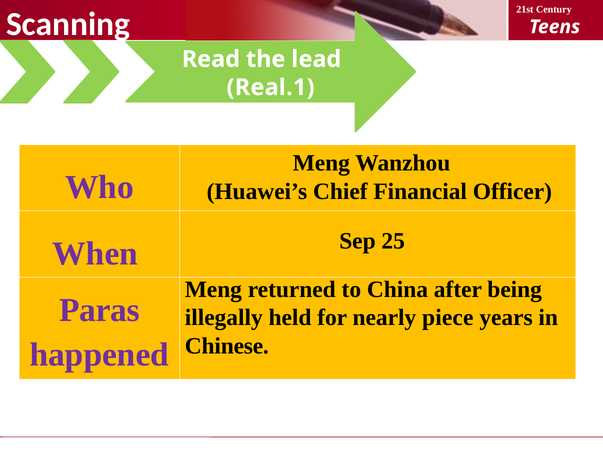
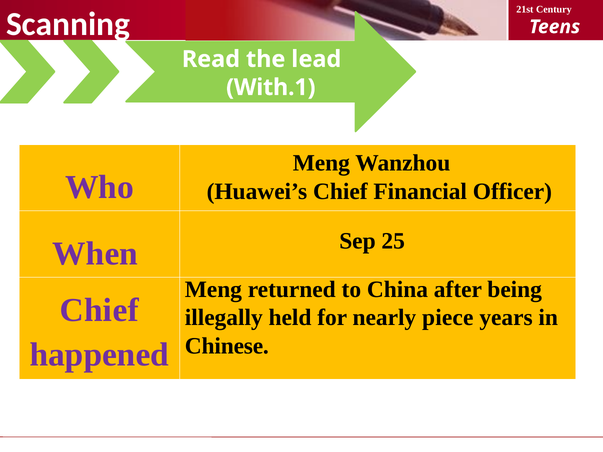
Real.1: Real.1 -> With.1
Paras at (100, 310): Paras -> Chief
